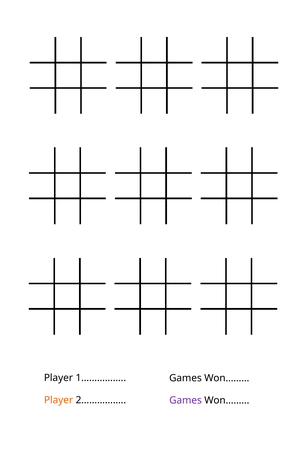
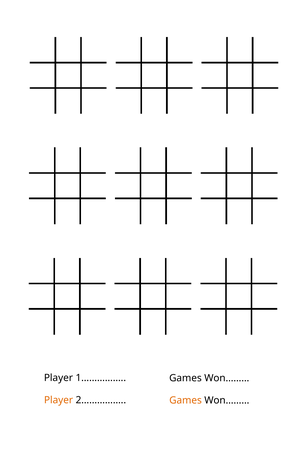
Games at (186, 400) colour: purple -> orange
